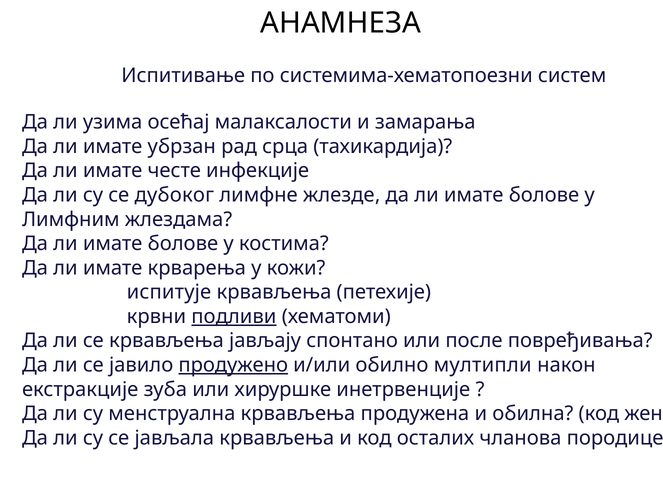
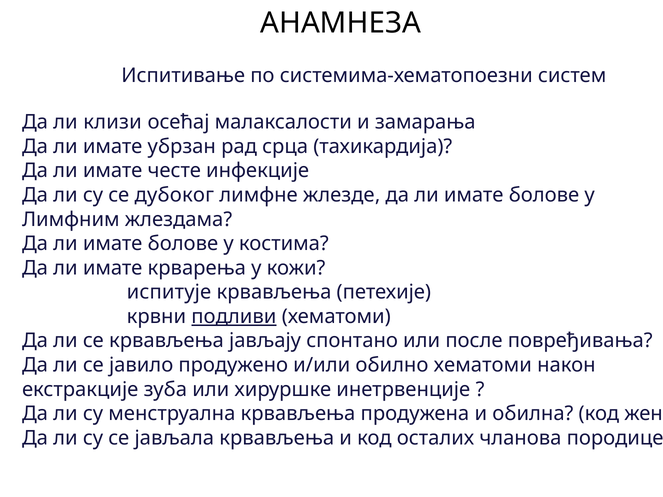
узима: узима -> клизи
продужено underline: present -> none
обилно мултипли: мултипли -> хематоми
